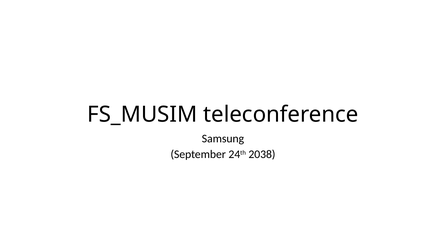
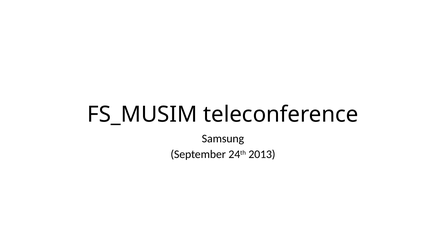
2038: 2038 -> 2013
